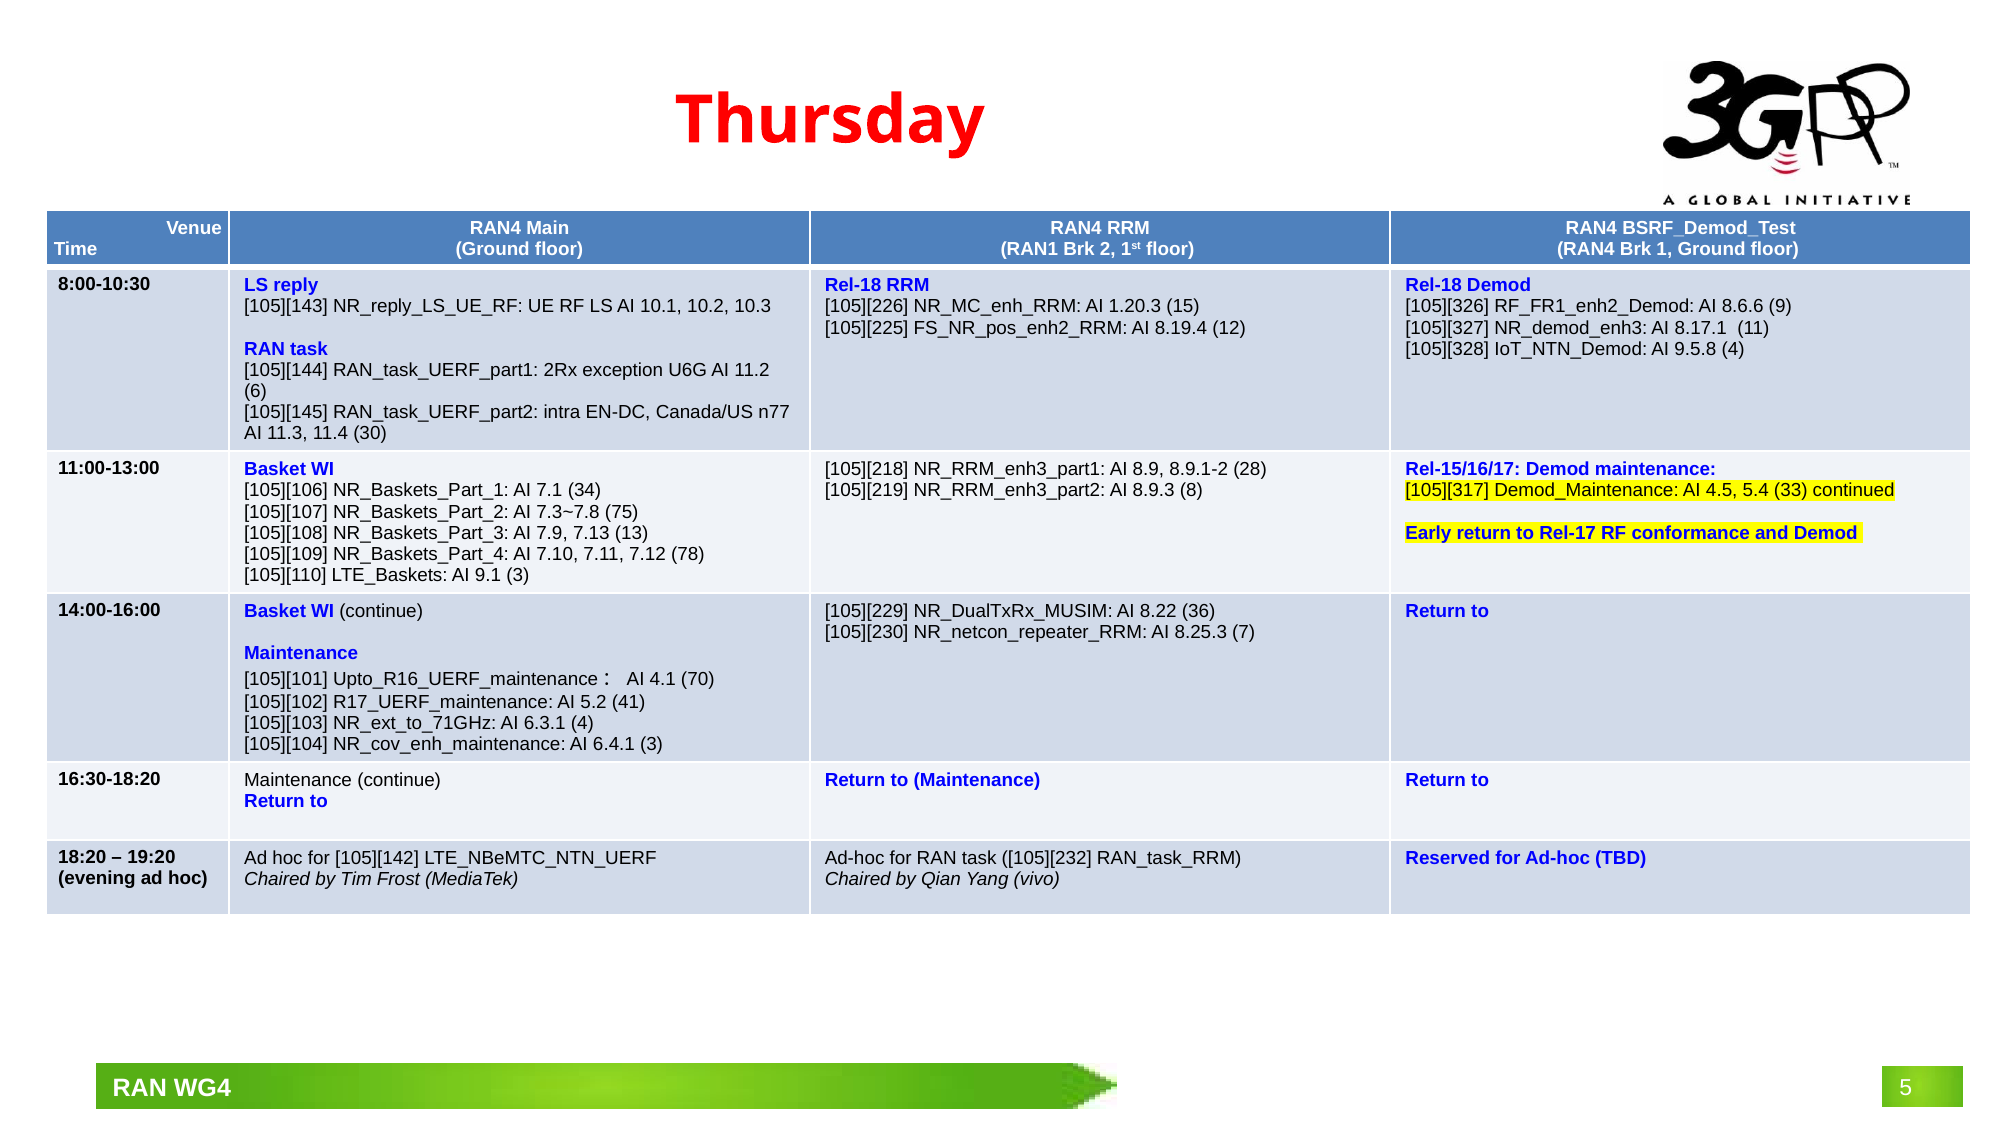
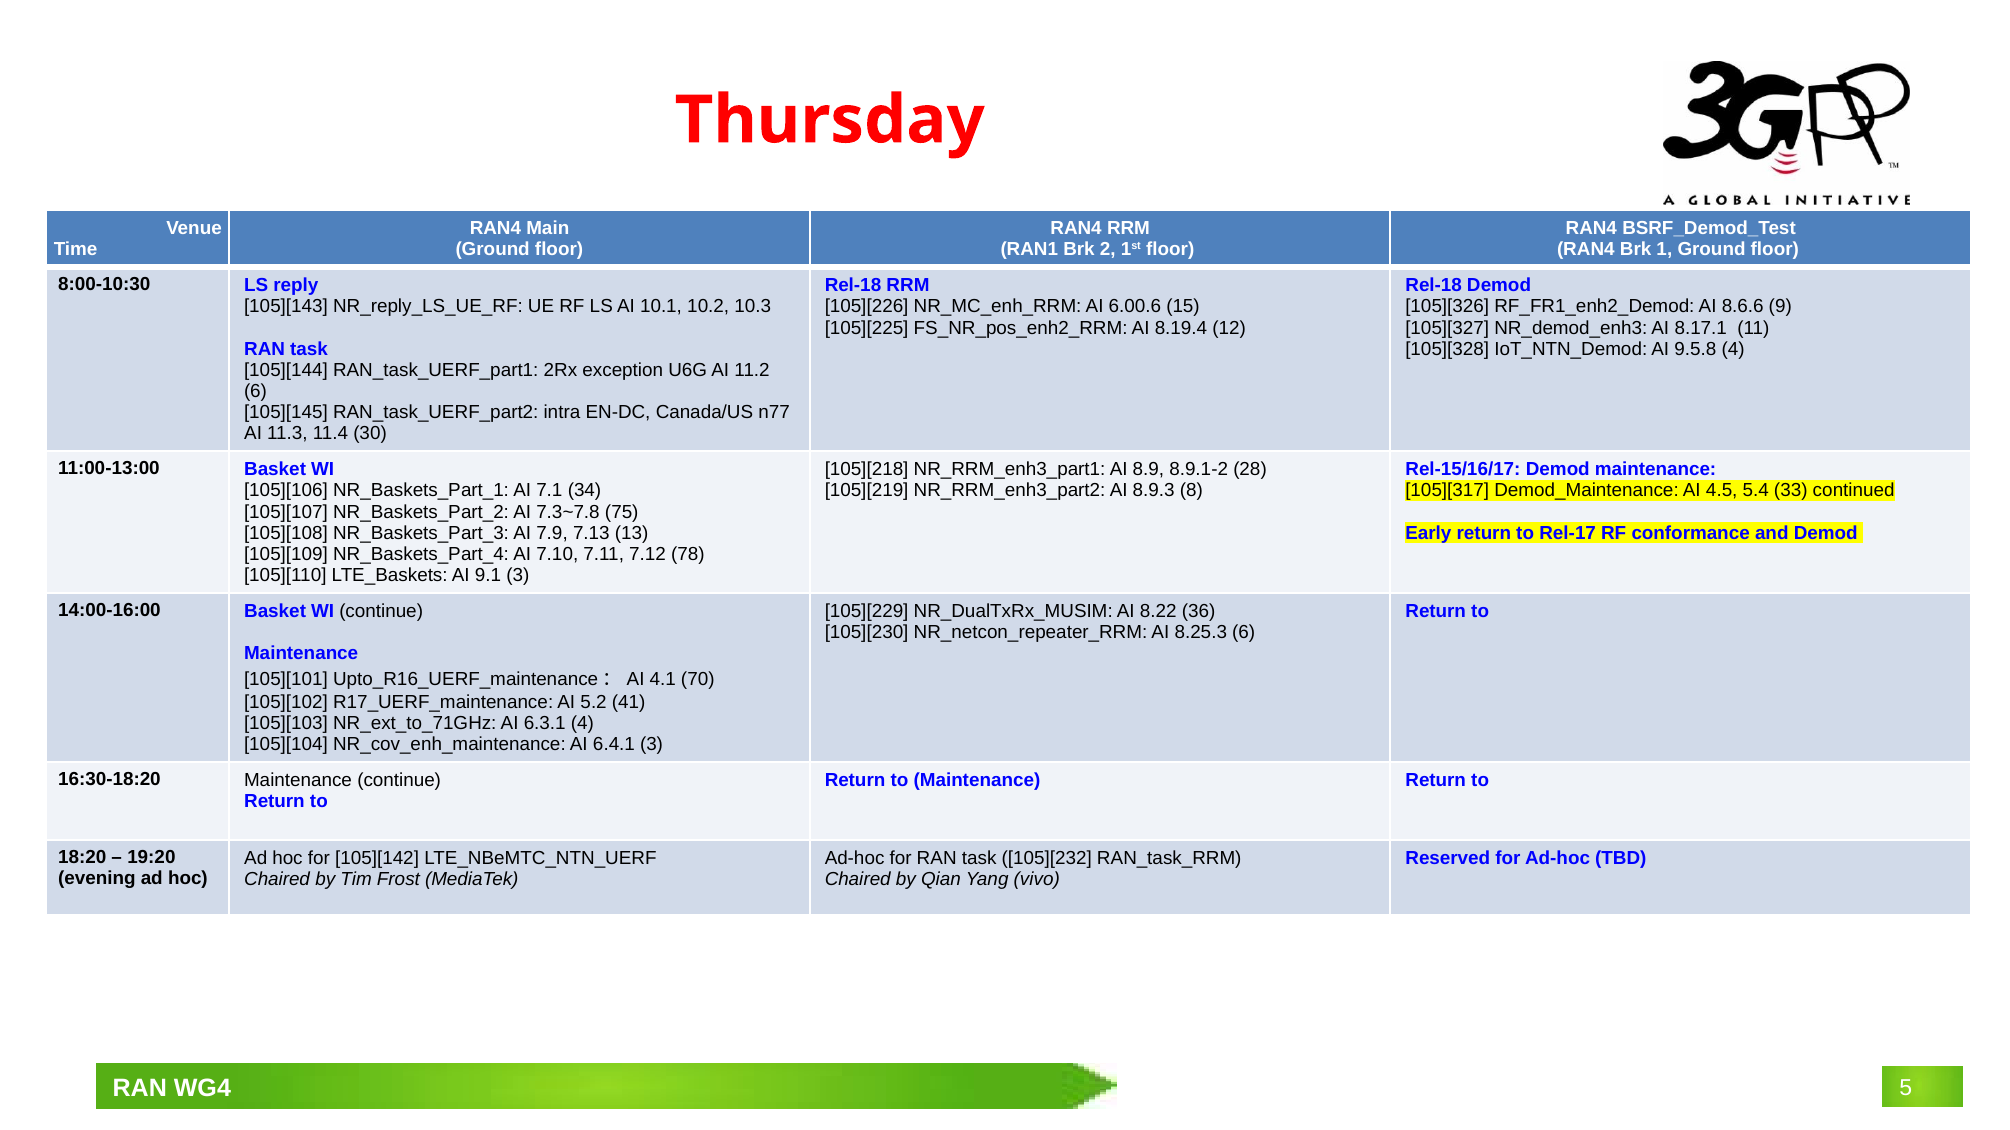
1.20.3: 1.20.3 -> 6.00.6
8.25.3 7: 7 -> 6
